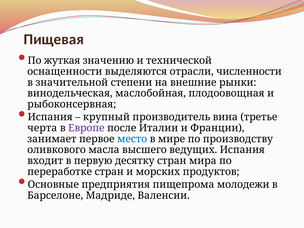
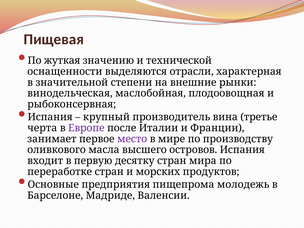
численности: численности -> характерная
место colour: blue -> purple
ведущих: ведущих -> островов
молодежи: молодежи -> молодежь
